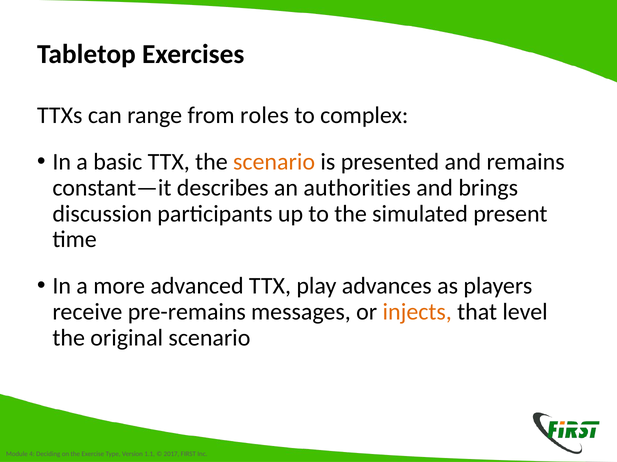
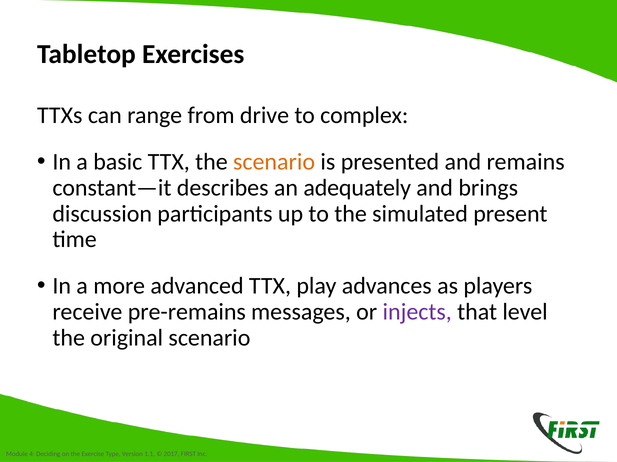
roles: roles -> drive
authorities: authorities -> adequately
injects colour: orange -> purple
